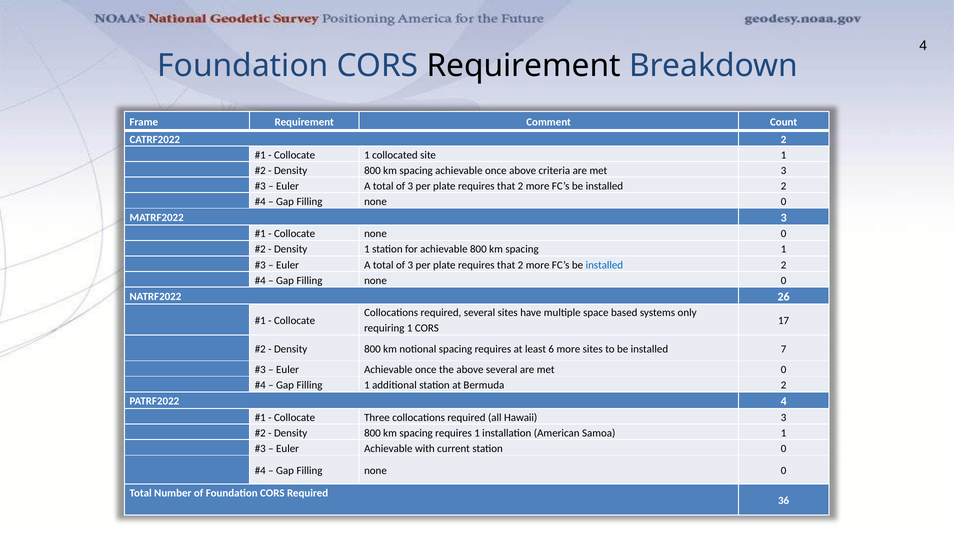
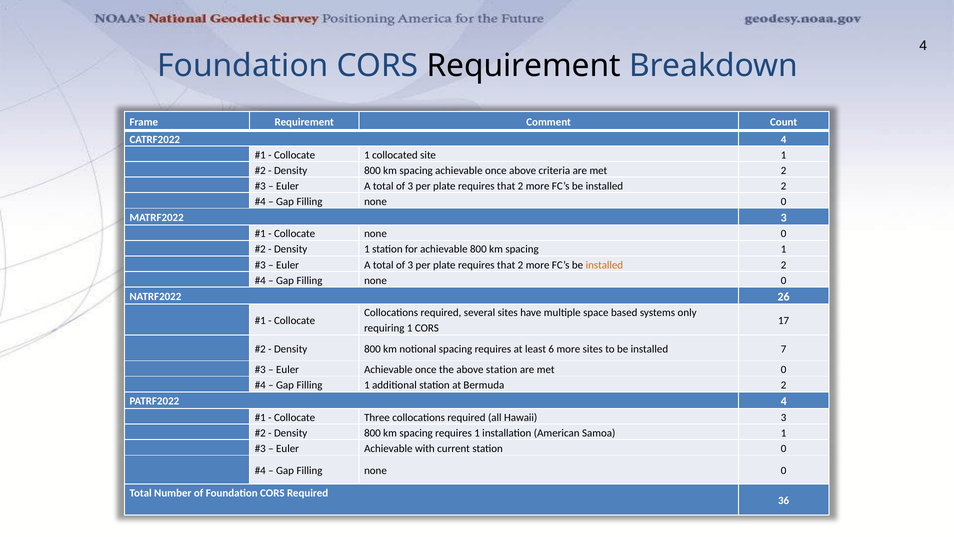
CATRF2022 2: 2 -> 4
met 3: 3 -> 2
installed at (604, 265) colour: blue -> orange
above several: several -> station
